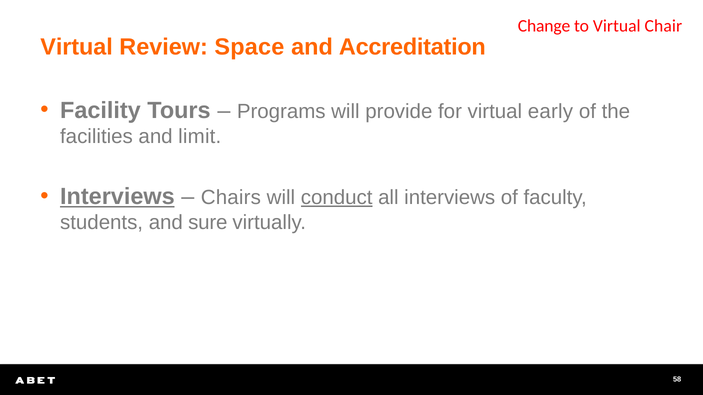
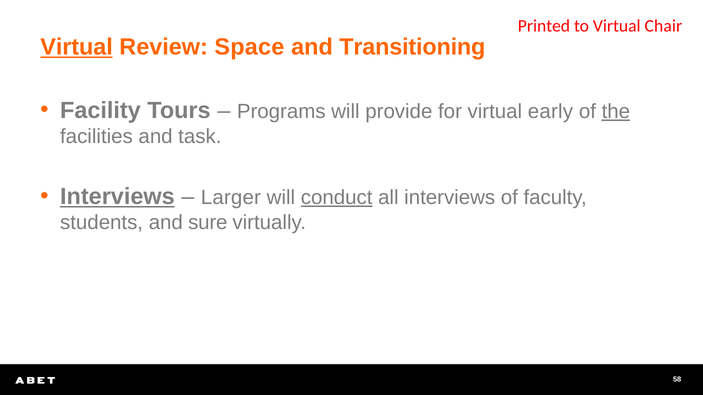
Change: Change -> Printed
Virtual at (77, 47) underline: none -> present
Accreditation: Accreditation -> Transitioning
the underline: none -> present
limit: limit -> task
Chairs: Chairs -> Larger
